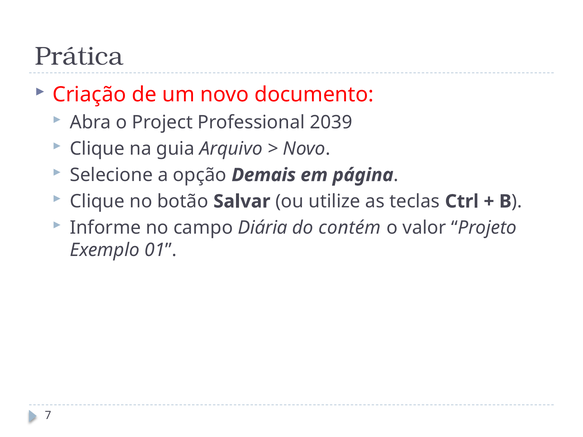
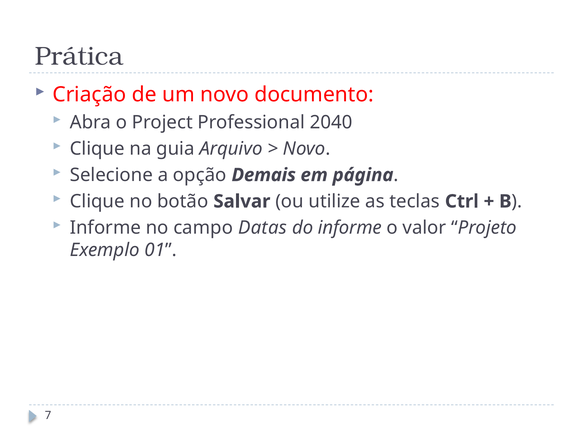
2039: 2039 -> 2040
Diária: Diária -> Datas
do contém: contém -> informe
